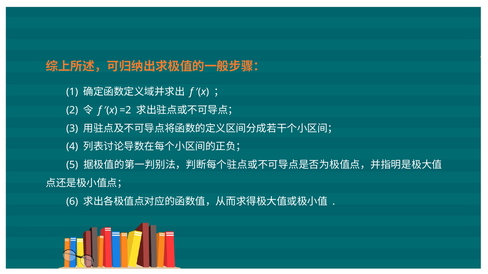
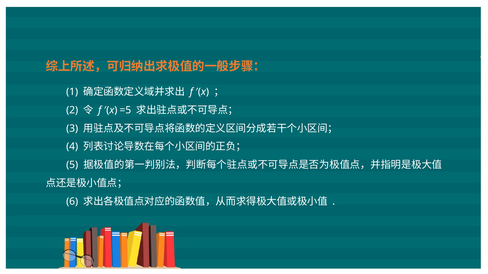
=2: =2 -> =5
